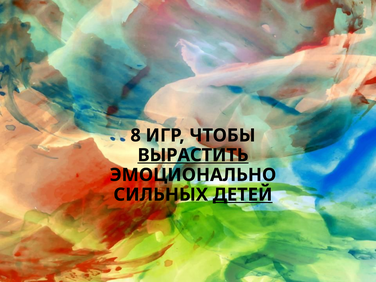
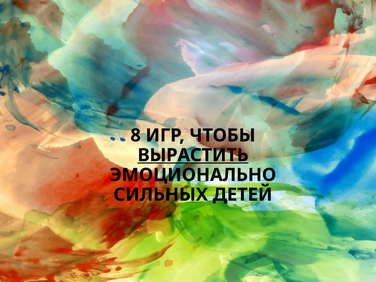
ДЕТЕЙ underline: present -> none
